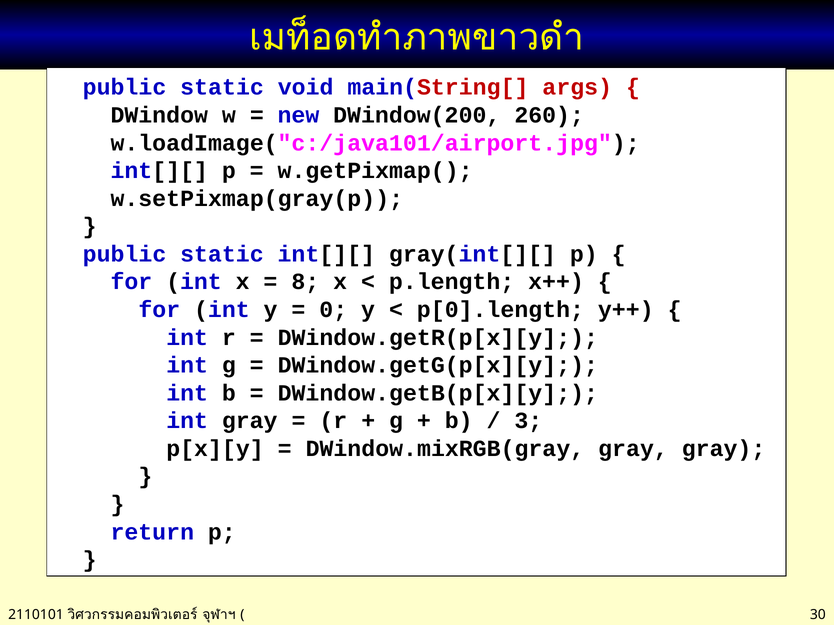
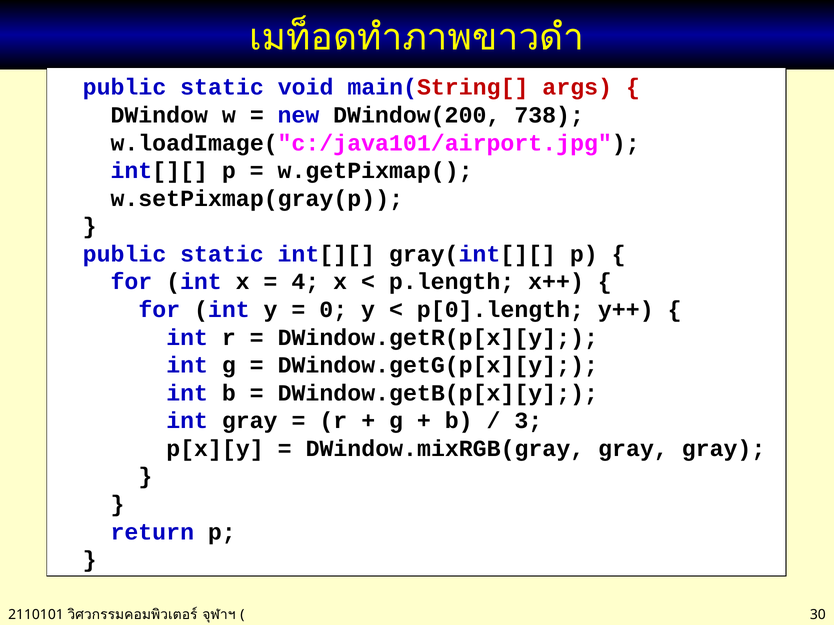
260: 260 -> 738
8: 8 -> 4
